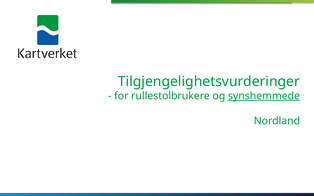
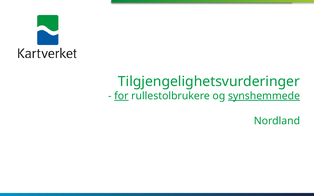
for underline: none -> present
